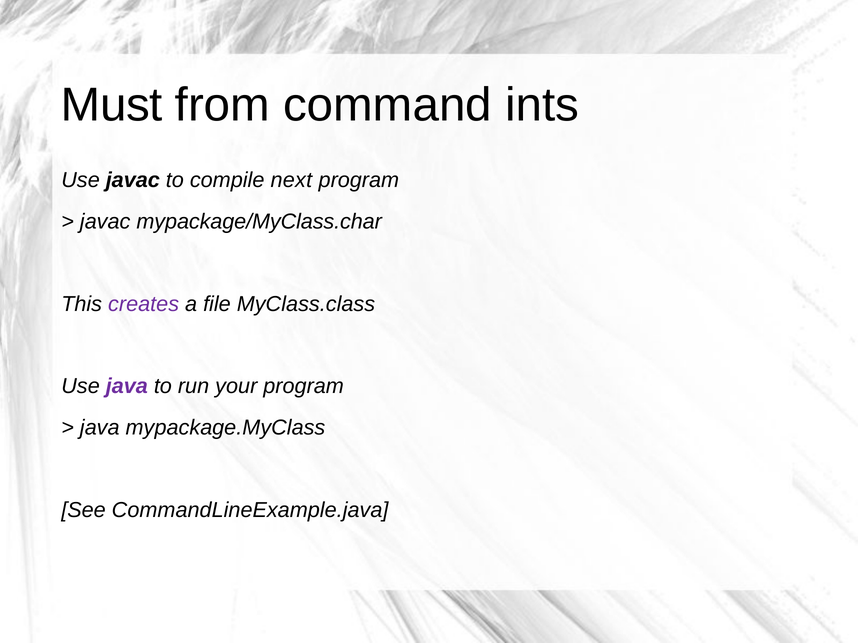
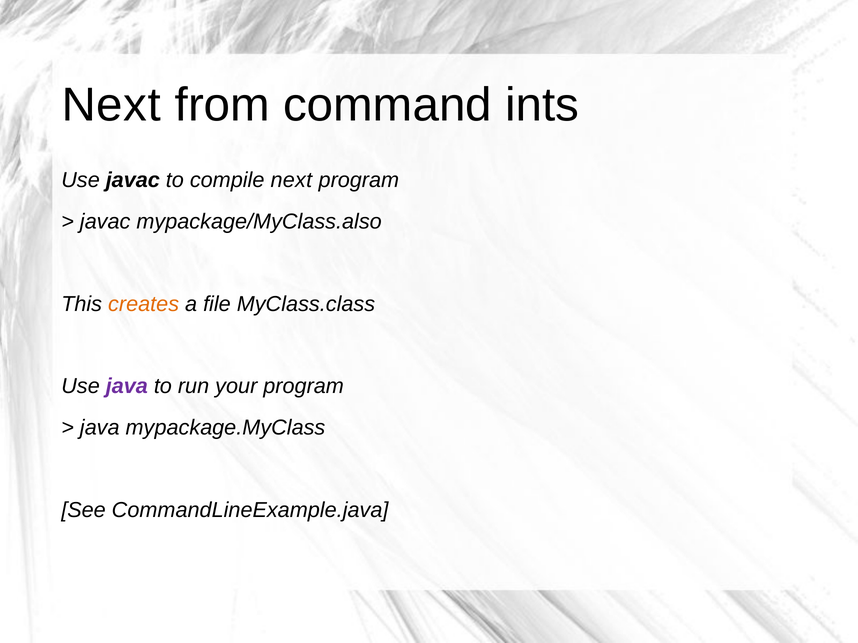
Must at (112, 105): Must -> Next
mypackage/MyClass.char: mypackage/MyClass.char -> mypackage/MyClass.also
creates colour: purple -> orange
